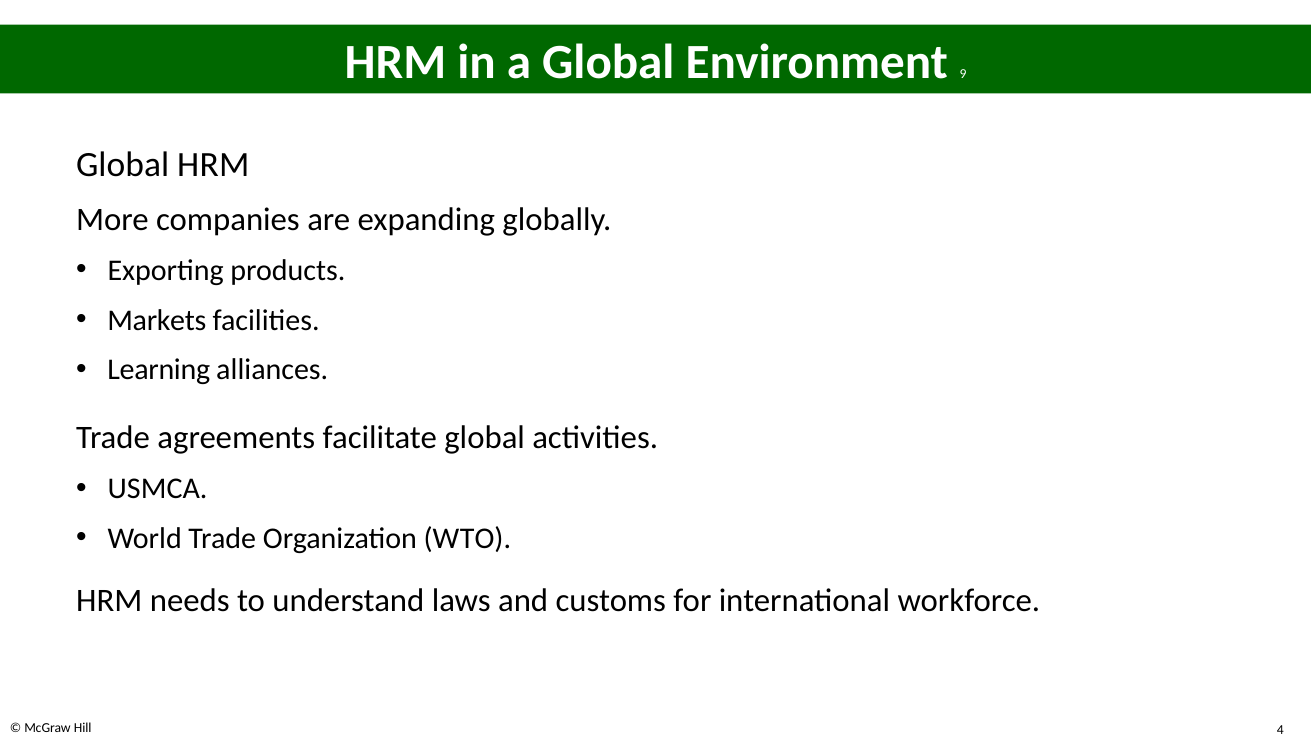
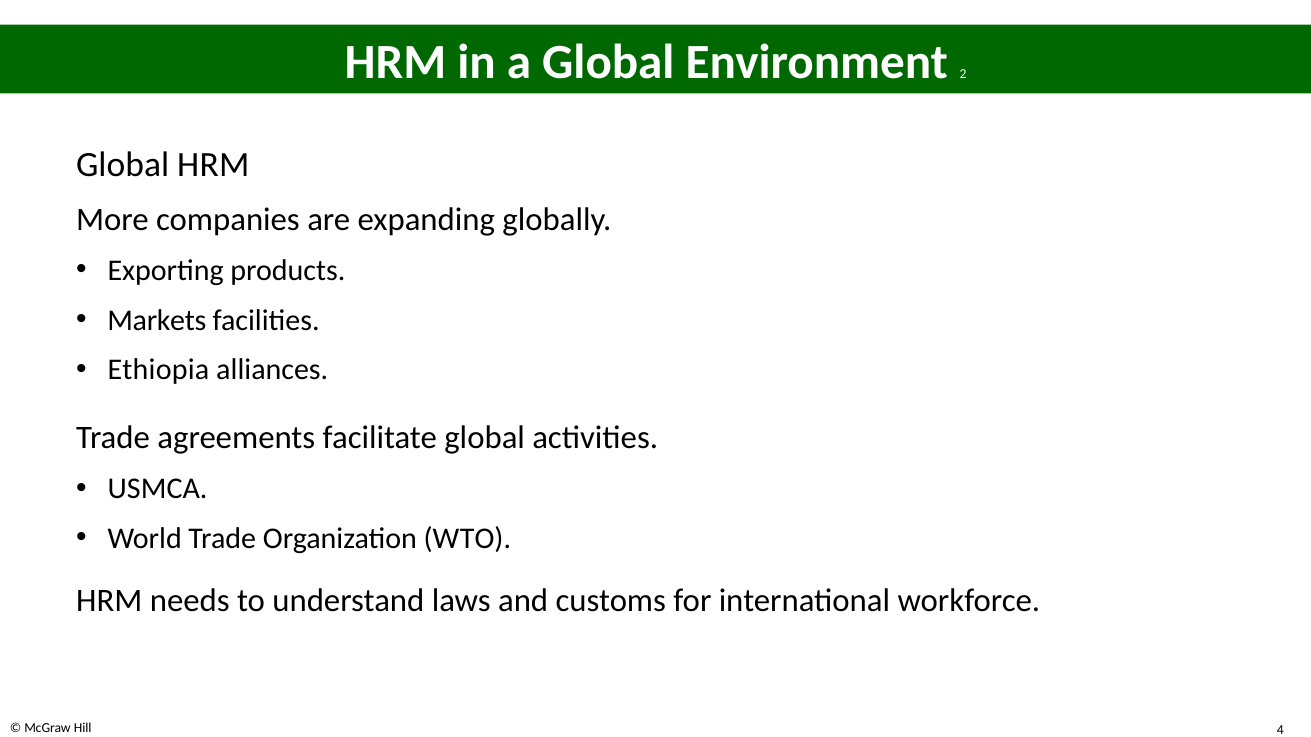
9: 9 -> 2
Learning: Learning -> Ethiopia
